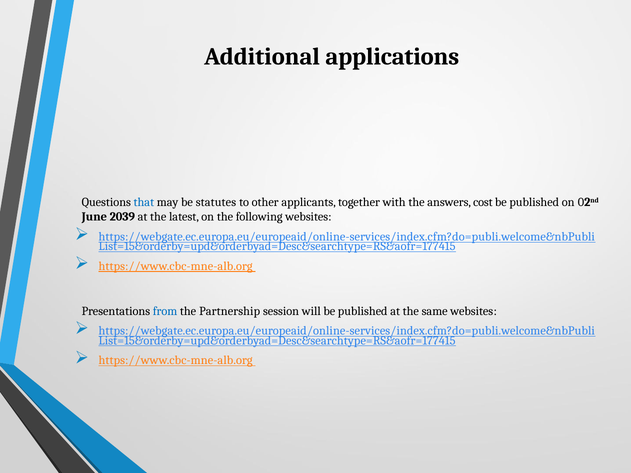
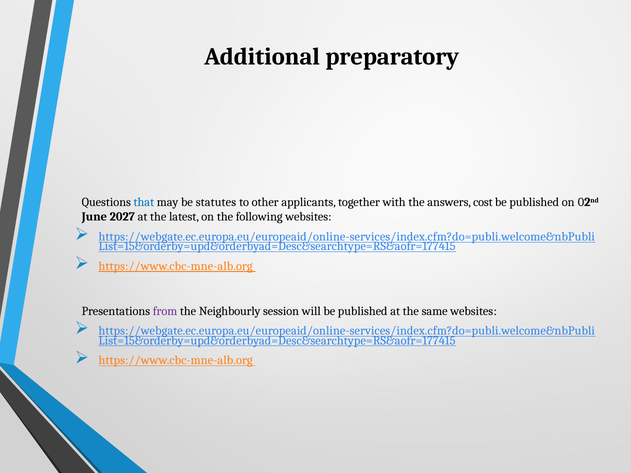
applications: applications -> preparatory
2039: 2039 -> 2027
from colour: blue -> purple
Partnership: Partnership -> Neighbourly
